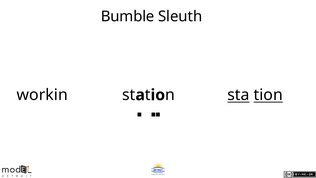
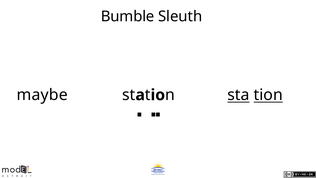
workin: workin -> maybe
